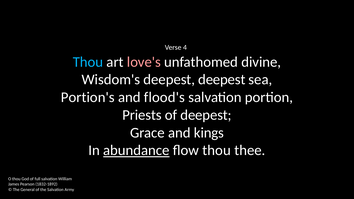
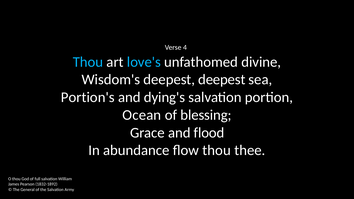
love's colour: pink -> light blue
flood's: flood's -> dying's
Priests: Priests -> Ocean
of deepest: deepest -> blessing
kings: kings -> flood
abundance underline: present -> none
